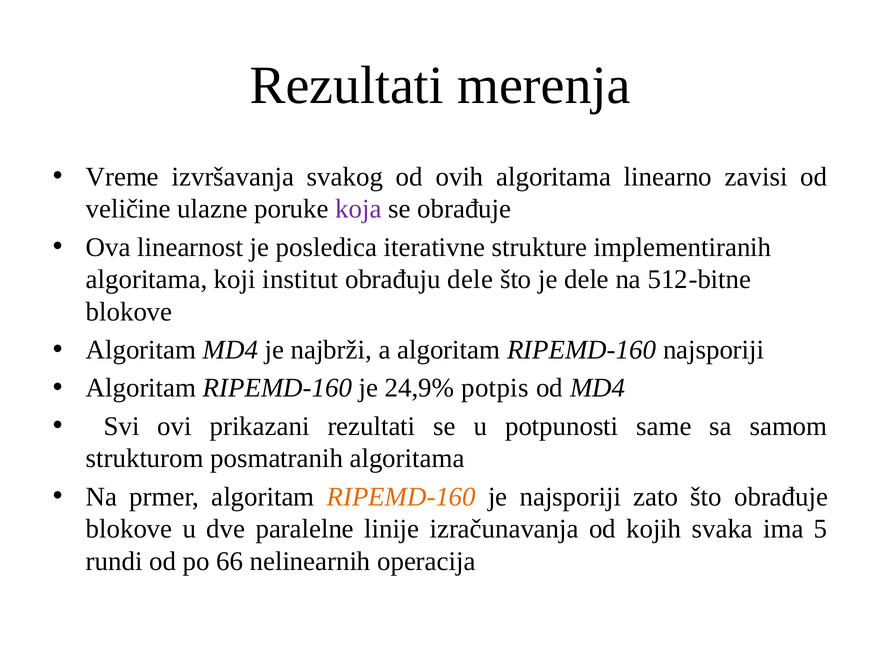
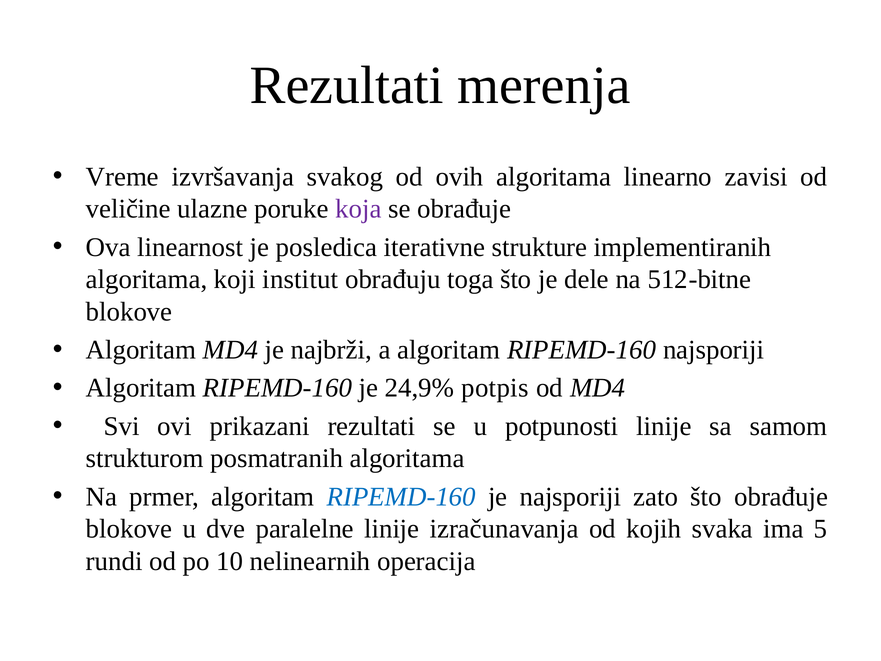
obrađuju dele: dele -> toga
potpunosti same: same -> linije
RIPEMD-160 at (401, 497) colour: orange -> blue
66: 66 -> 10
